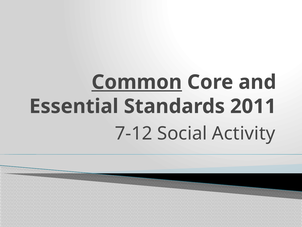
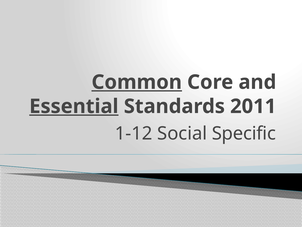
Essential underline: none -> present
7-12: 7-12 -> 1-12
Activity: Activity -> Specific
